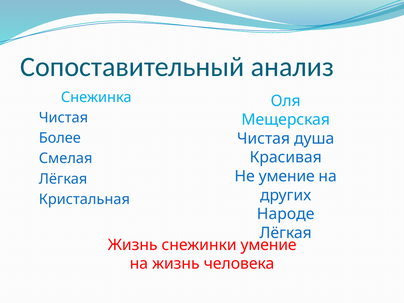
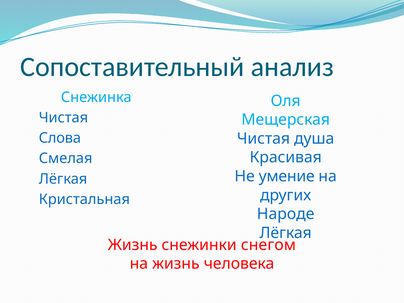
Более: Более -> Слова
снежинки умение: умение -> снегом
